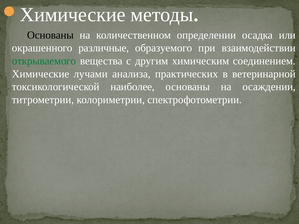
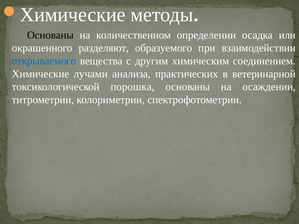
различные: различные -> разделяют
открываемого colour: green -> blue
наиболее: наиболее -> порошка
